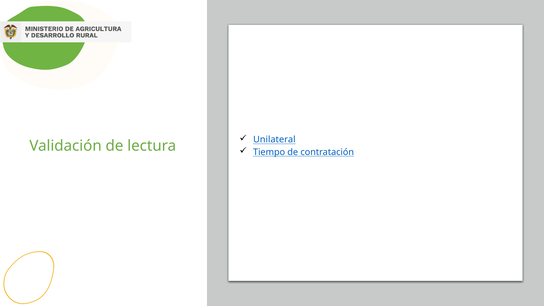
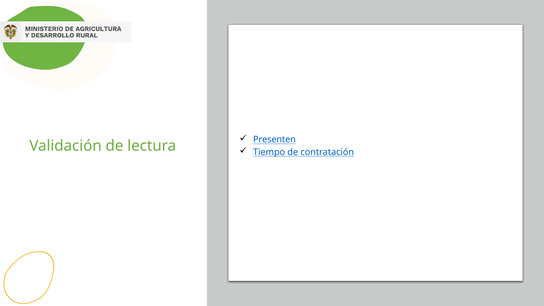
Unilateral: Unilateral -> Presenten
